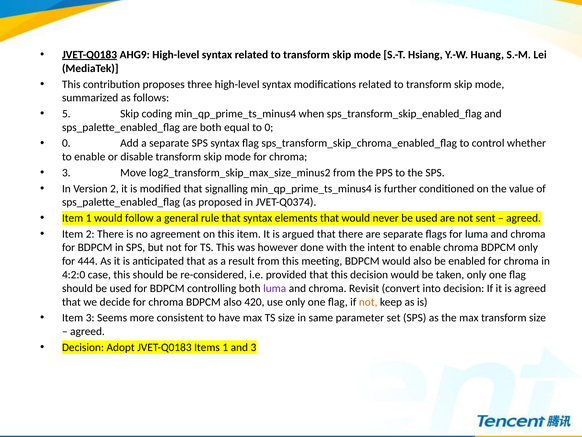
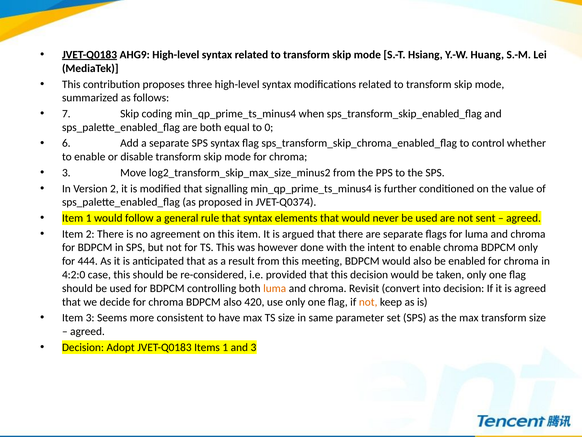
5: 5 -> 7
0 at (66, 143): 0 -> 6
luma at (275, 288) colour: purple -> orange
